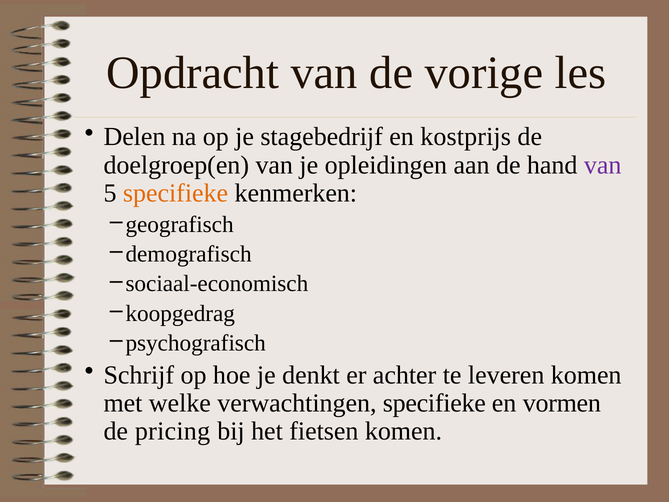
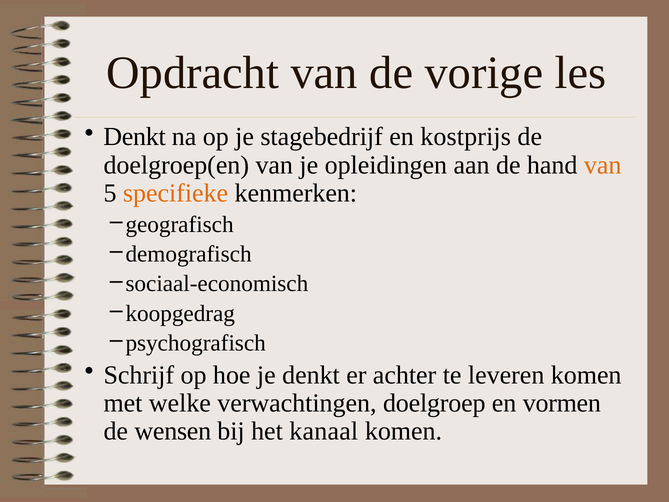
Delen at (134, 137): Delen -> Denkt
van at (603, 165) colour: purple -> orange
verwachtingen specifieke: specifieke -> doelgroep
pricing: pricing -> wensen
fietsen: fietsen -> kanaal
